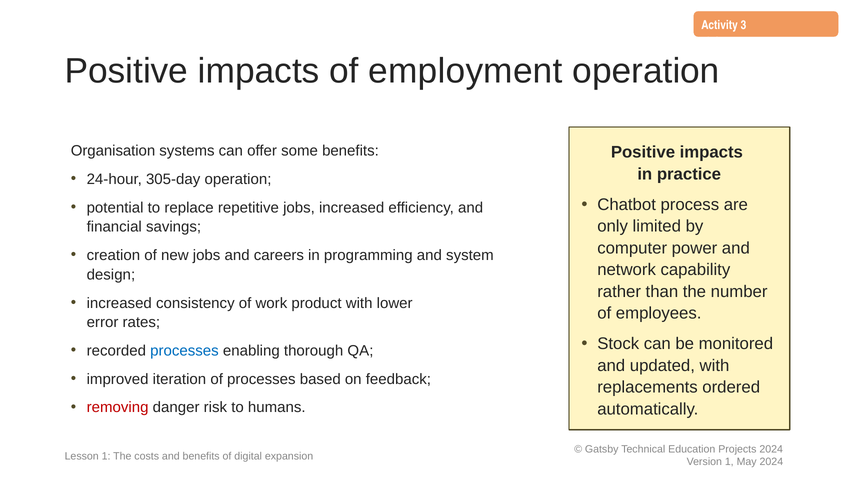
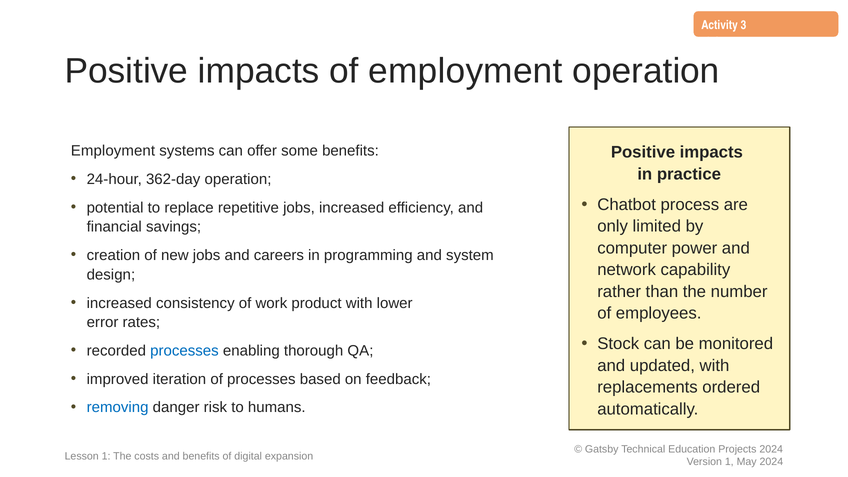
Organisation at (113, 151): Organisation -> Employment
305-day: 305-day -> 362-day
removing colour: red -> blue
